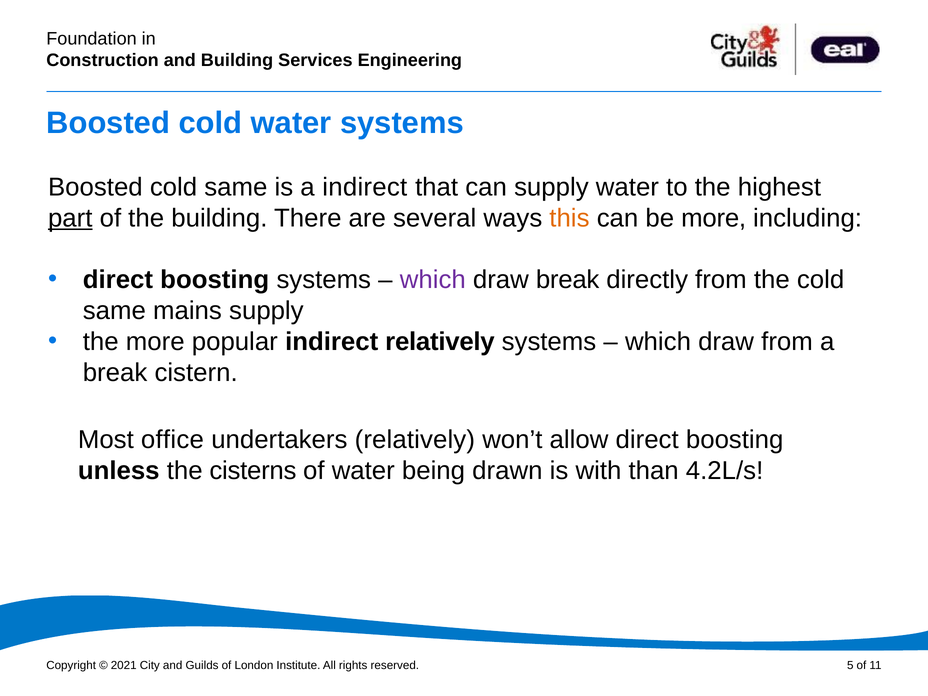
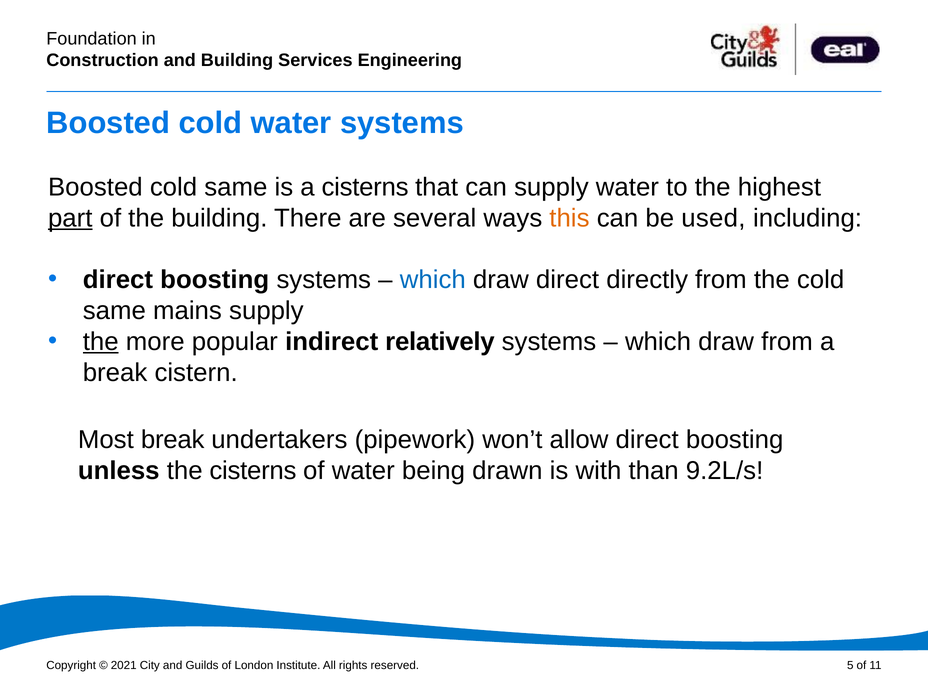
a indirect: indirect -> cisterns
be more: more -> used
which at (433, 280) colour: purple -> blue
draw break: break -> direct
the at (101, 342) underline: none -> present
Most office: office -> break
undertakers relatively: relatively -> pipework
4.2L/s: 4.2L/s -> 9.2L/s
